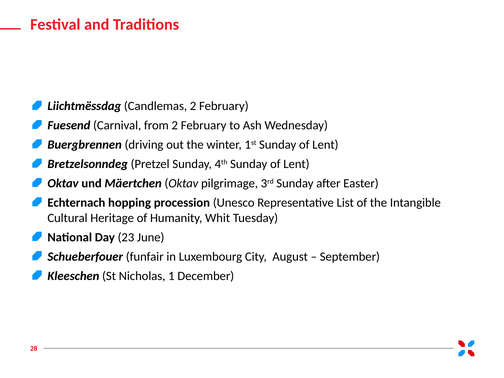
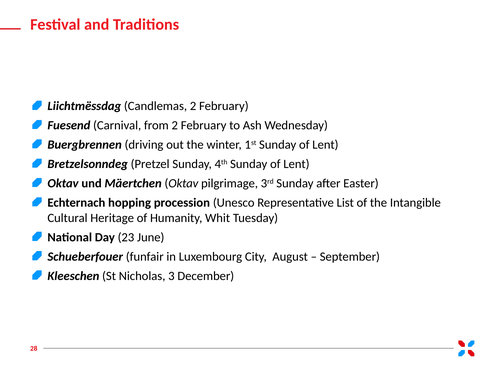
1: 1 -> 3
